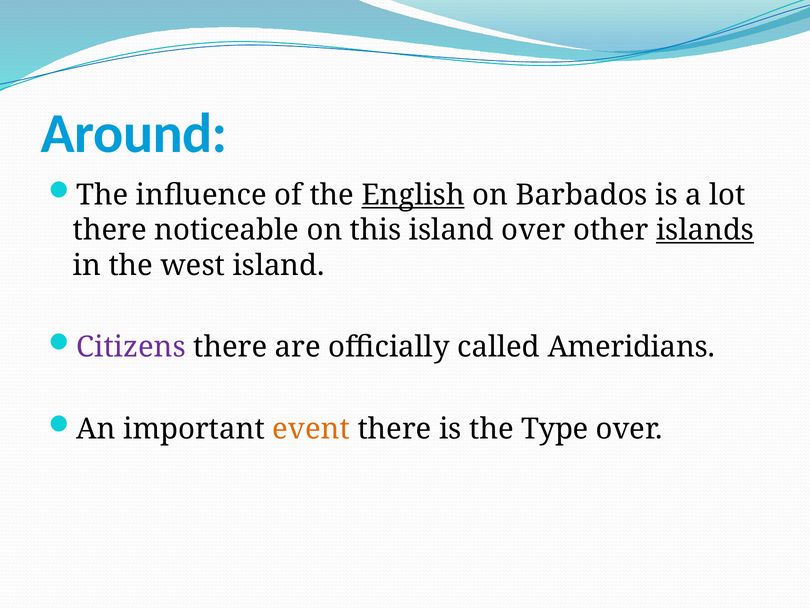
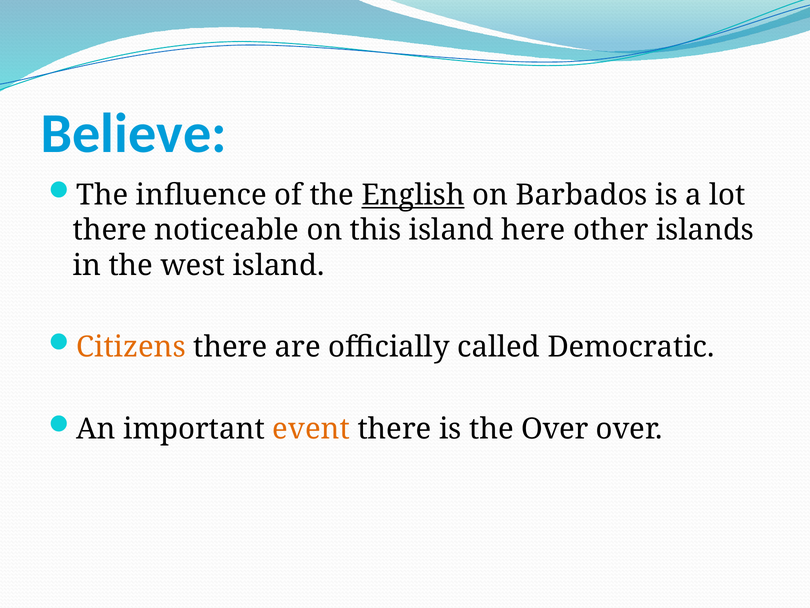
Around: Around -> Believe
island over: over -> here
islands underline: present -> none
Citizens colour: purple -> orange
Ameridians: Ameridians -> Democratic
the Type: Type -> Over
